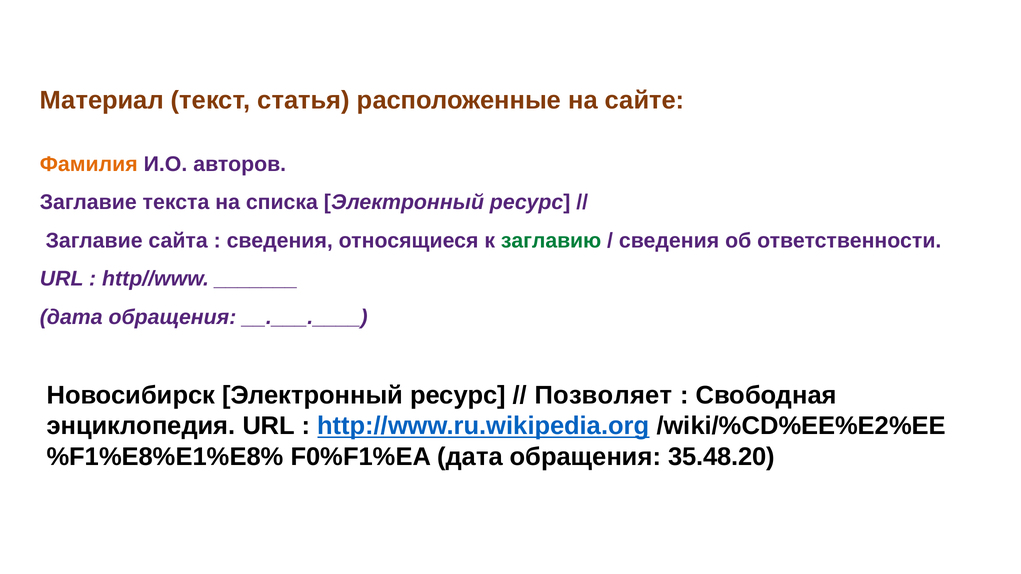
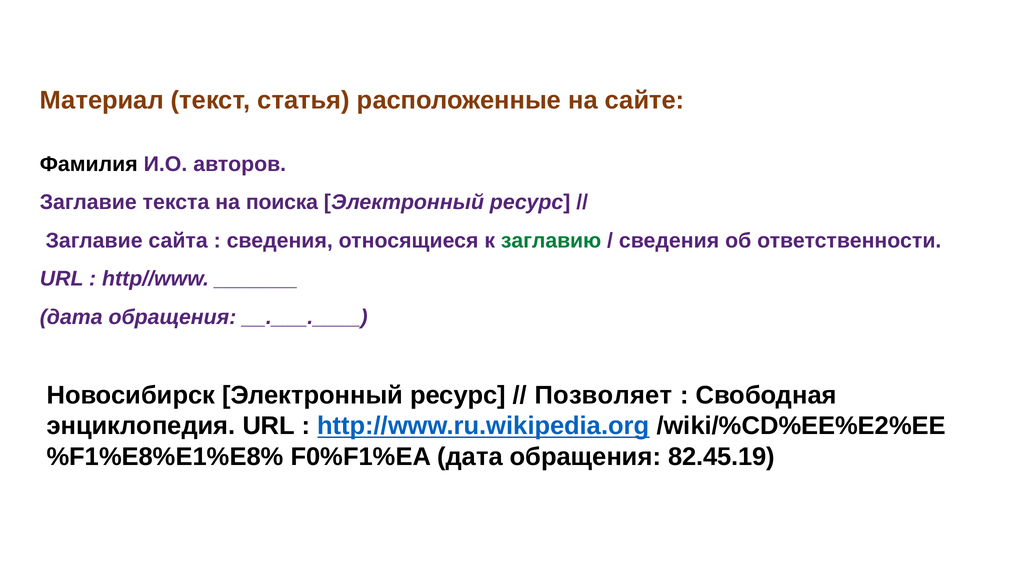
Фамилия colour: orange -> black
списка: списка -> поиска
35.48.20: 35.48.20 -> 82.45.19
